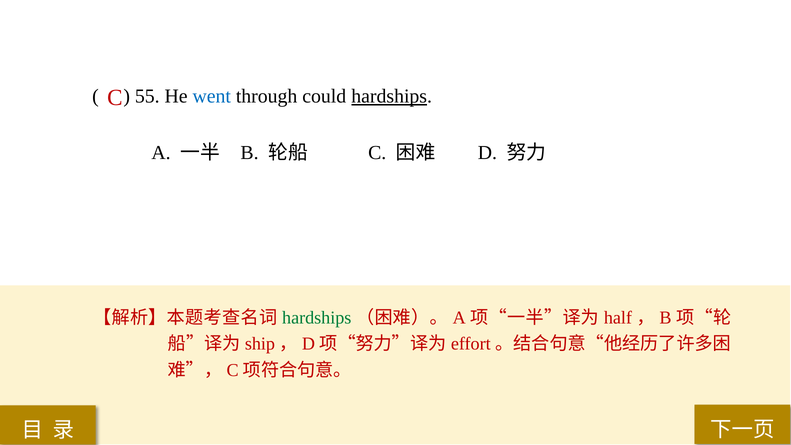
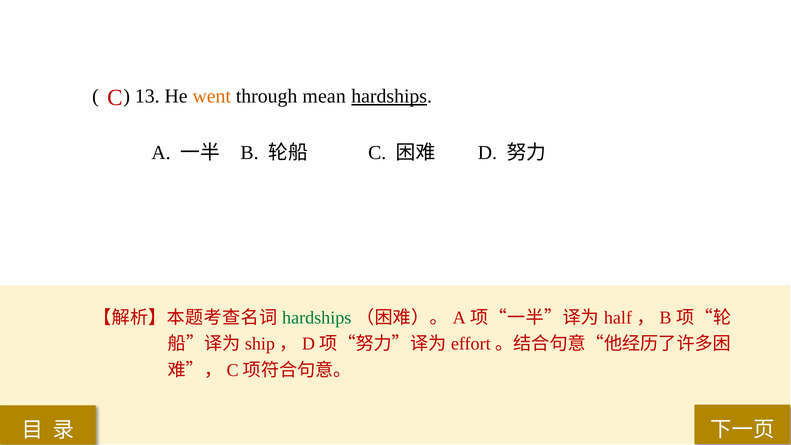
55: 55 -> 13
went colour: blue -> orange
could: could -> mean
